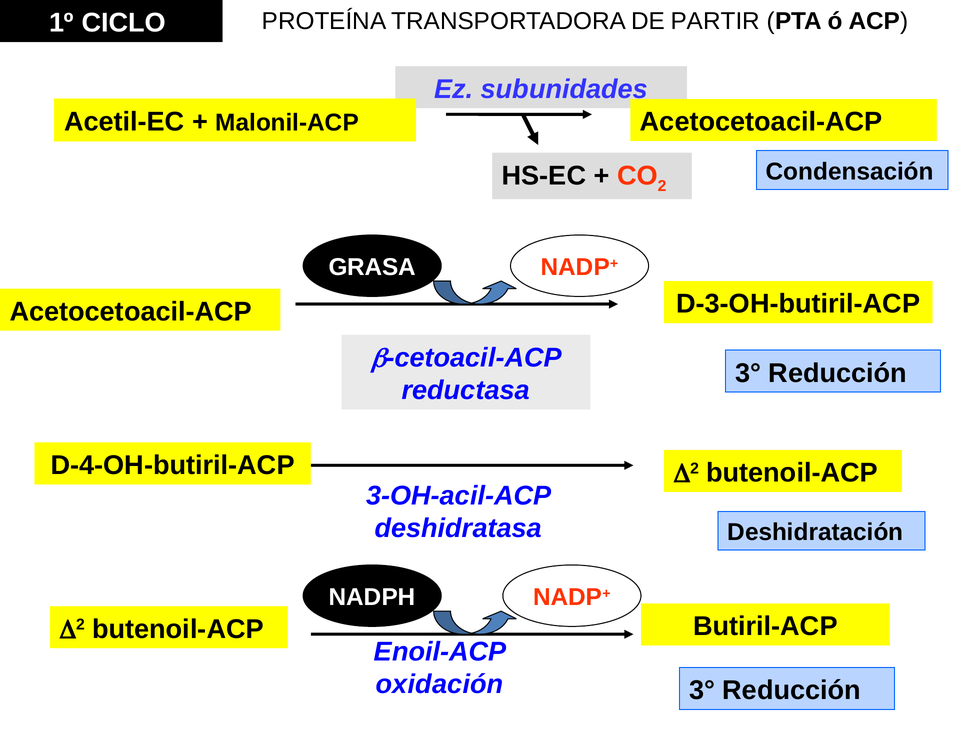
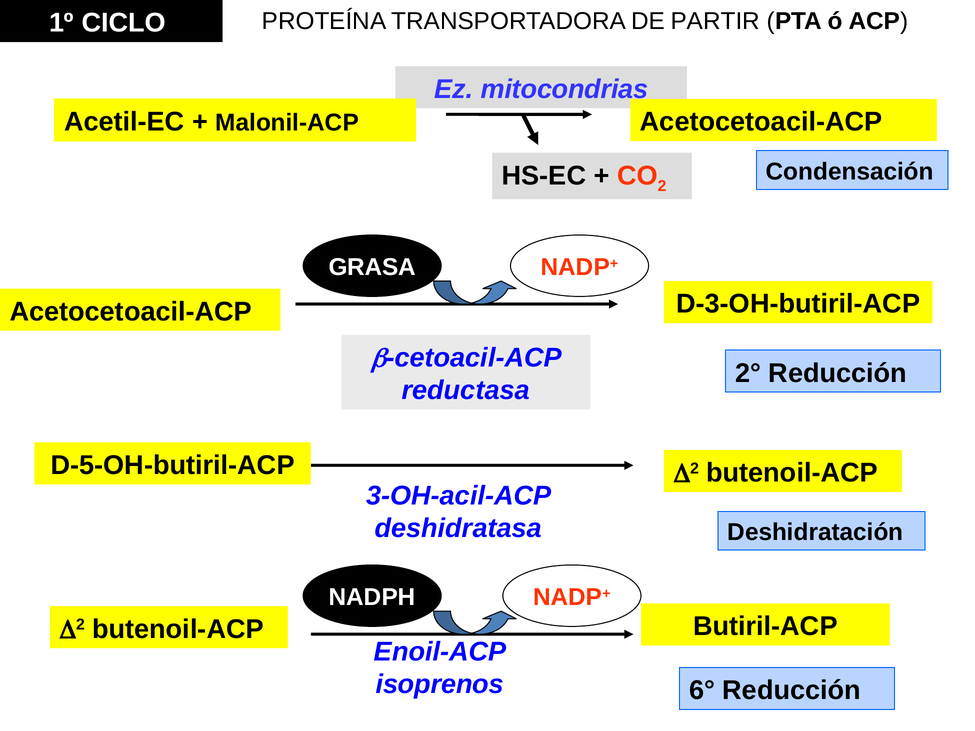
subunidades: subunidades -> mitocondrias
3° at (748, 373): 3° -> 2°
D-4-OH-butiril-ACP: D-4-OH-butiril-ACP -> D-5-OH-butiril-ACP
oxidación: oxidación -> isoprenos
3° at (702, 691): 3° -> 6°
